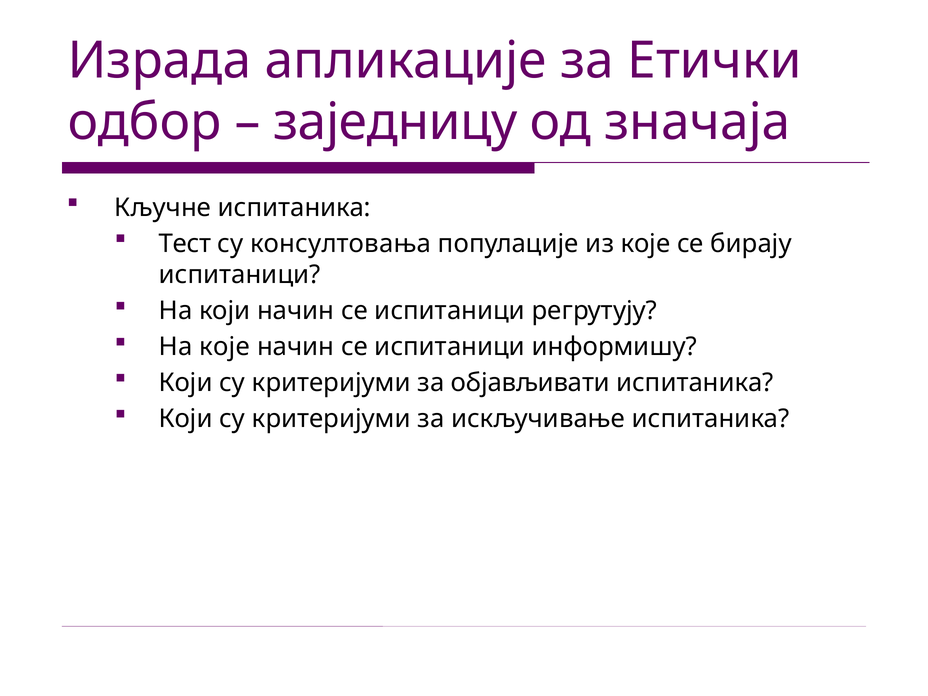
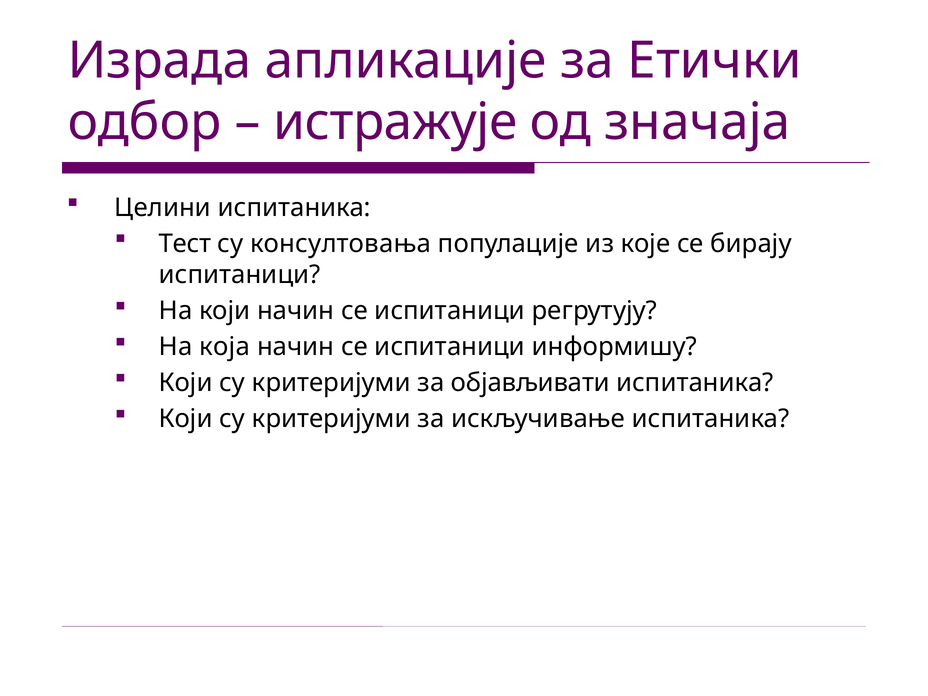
заједницу: заједницу -> истражује
Кључне: Кључне -> Целини
На које: које -> која
